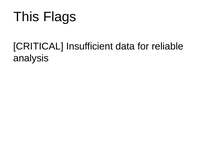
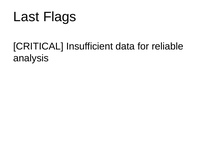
This: This -> Last
